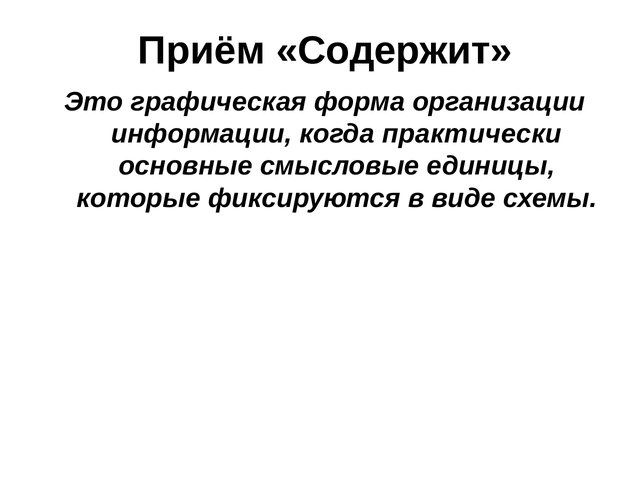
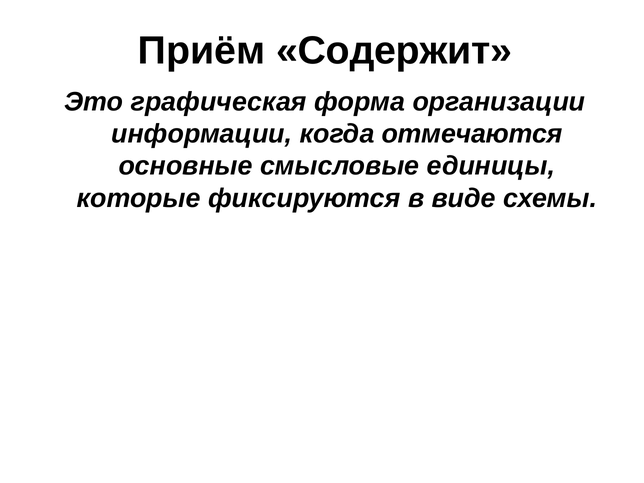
практически: практически -> отмечаются
